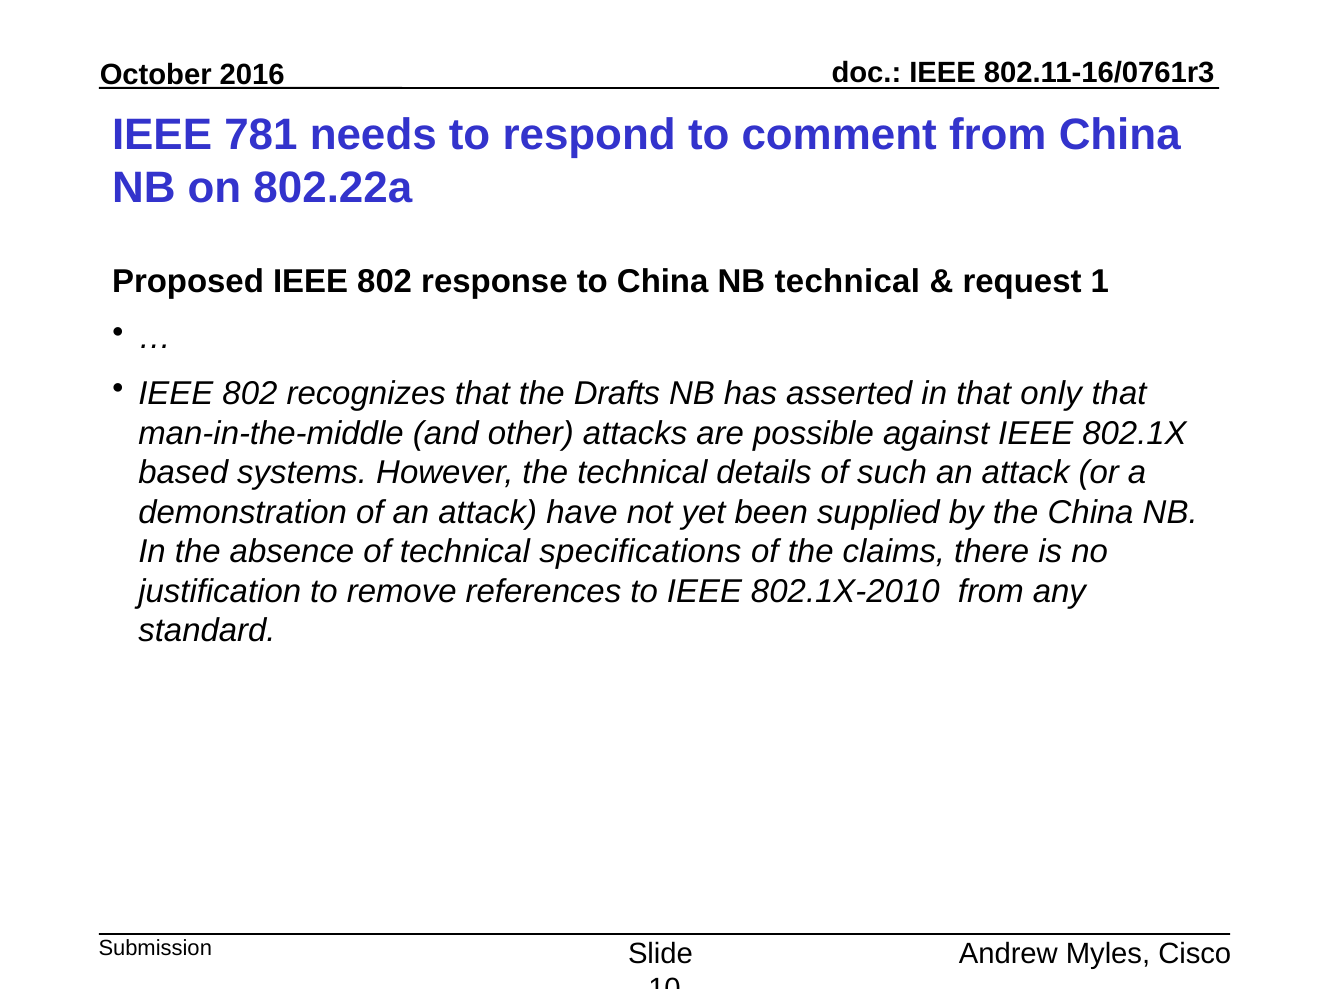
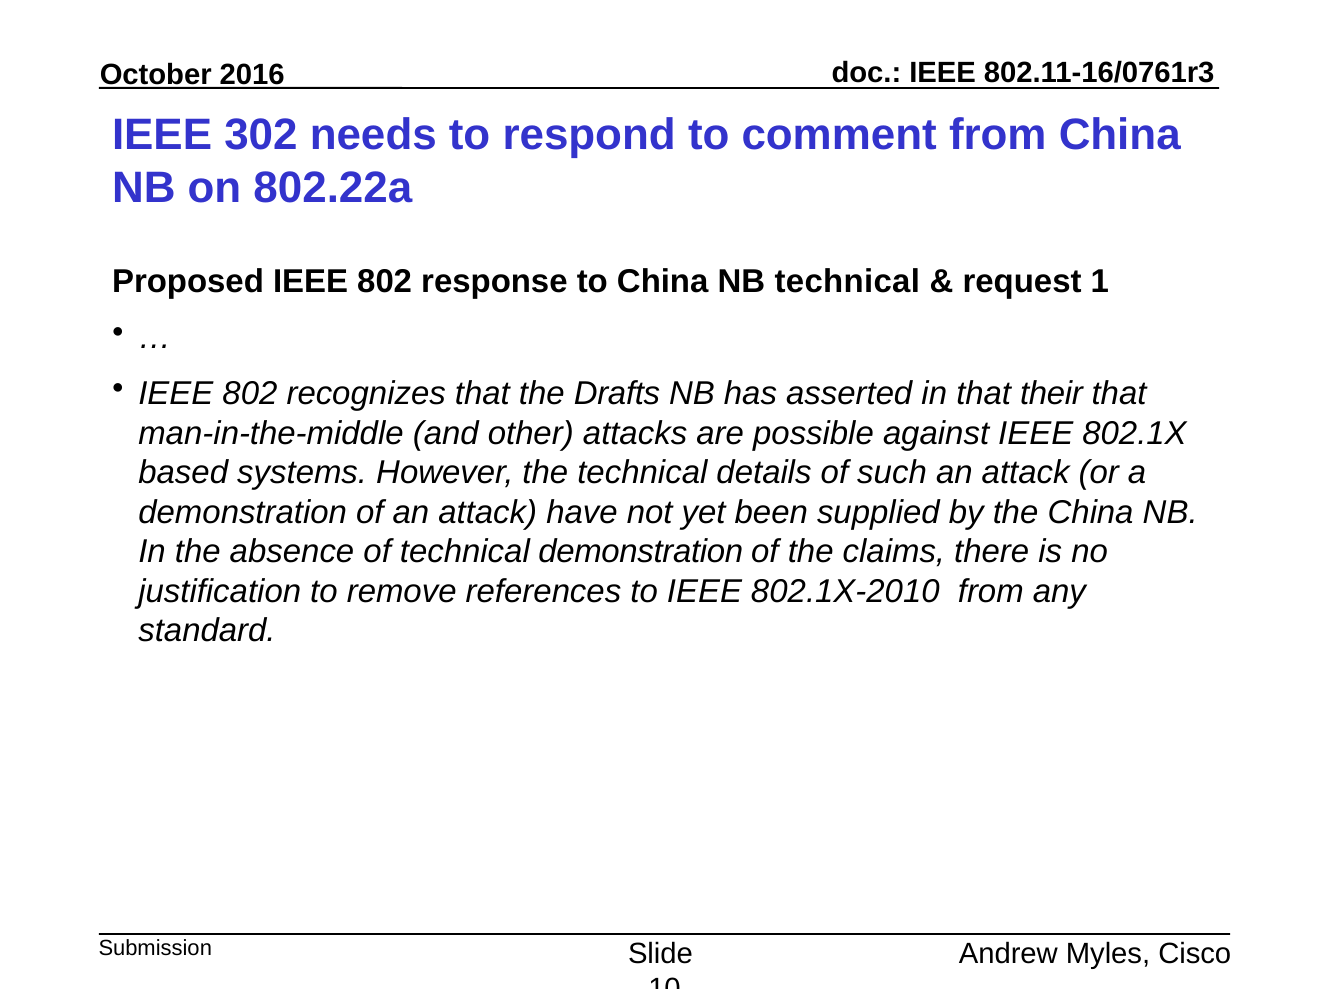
781: 781 -> 302
only: only -> their
technical specifications: specifications -> demonstration
